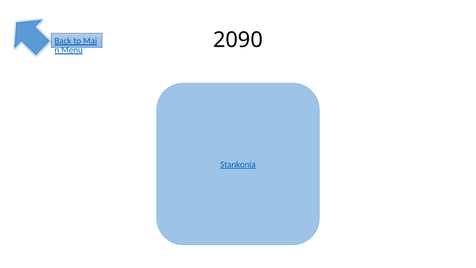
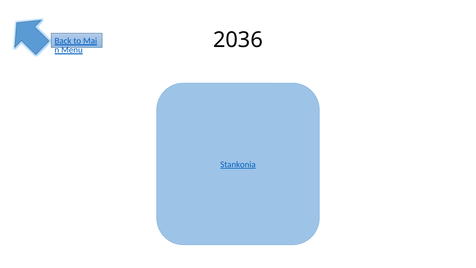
2090: 2090 -> 2036
